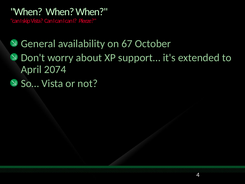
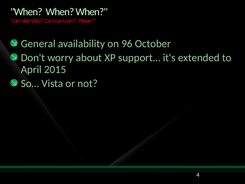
67: 67 -> 96
2074: 2074 -> 2015
